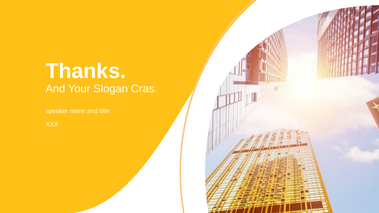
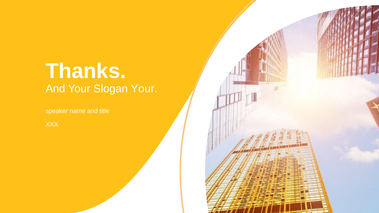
Slogan Cras: Cras -> Your
